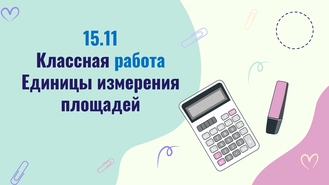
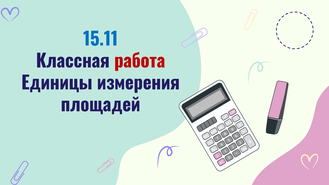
работа colour: blue -> red
